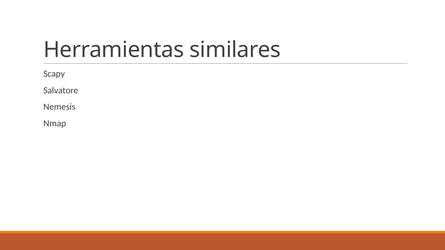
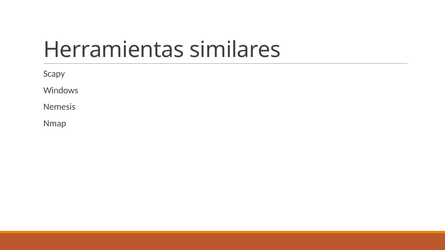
Salvatore: Salvatore -> Windows
